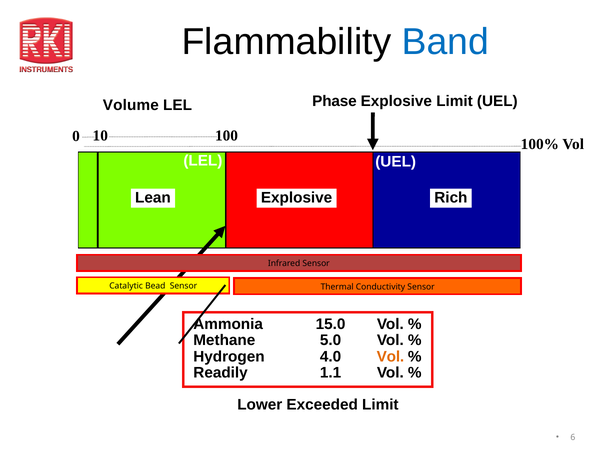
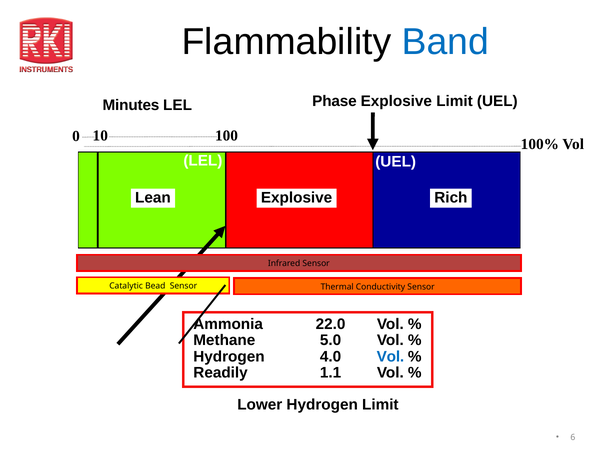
Volume: Volume -> Minutes
15.0: 15.0 -> 22.0
Vol at (390, 356) colour: orange -> blue
Lower Exceeded: Exceeded -> Hydrogen
